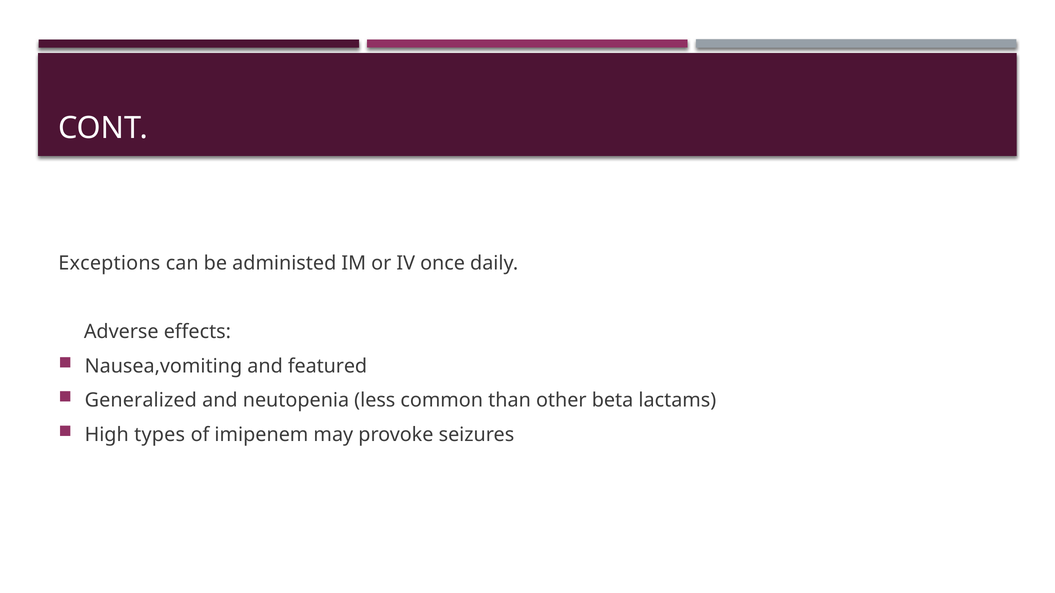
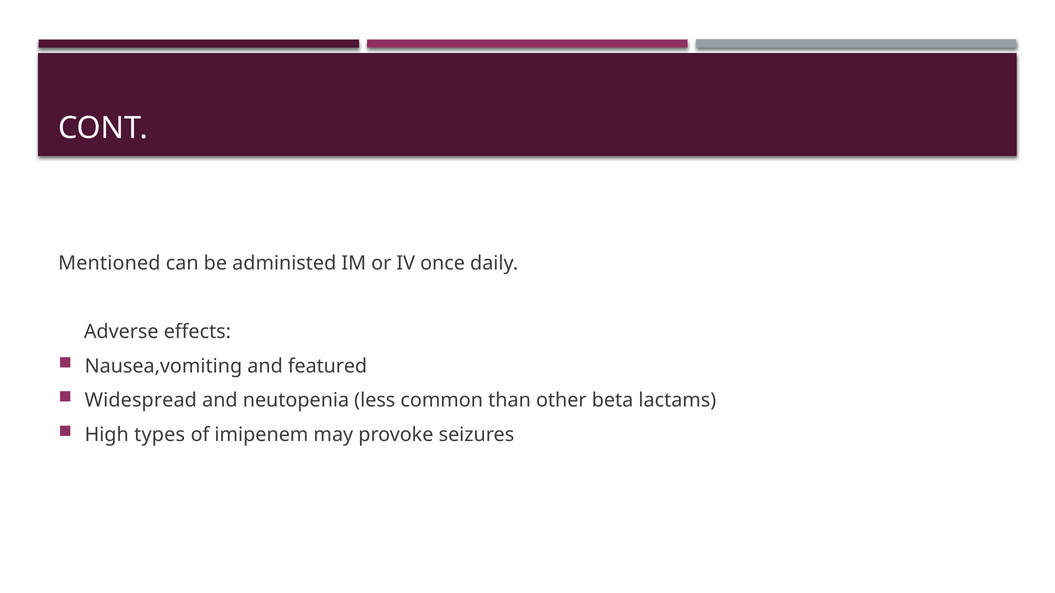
Exceptions: Exceptions -> Mentioned
Generalized: Generalized -> Widespread
